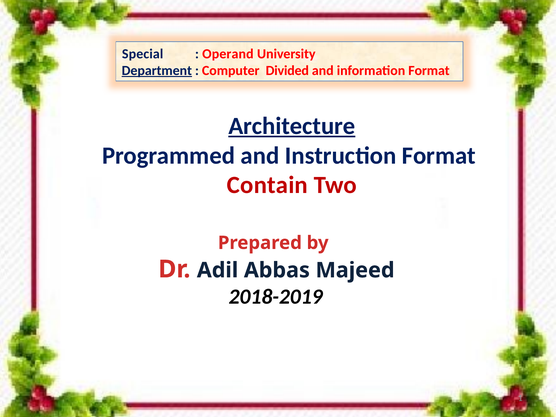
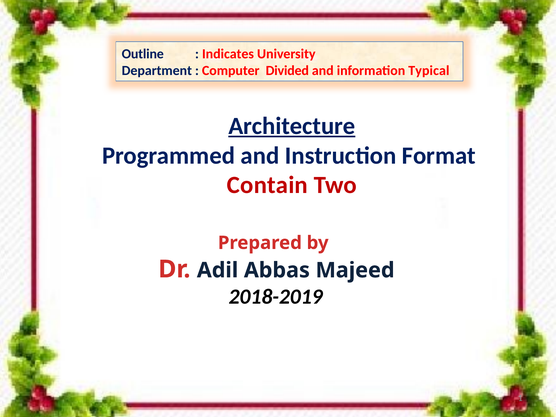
Special: Special -> Outline
Operand: Operand -> Indicates
Department underline: present -> none
information Format: Format -> Typical
